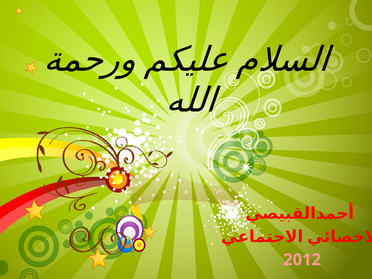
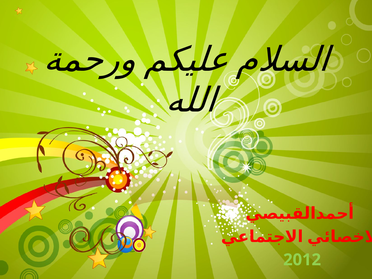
2012 colour: pink -> light green
